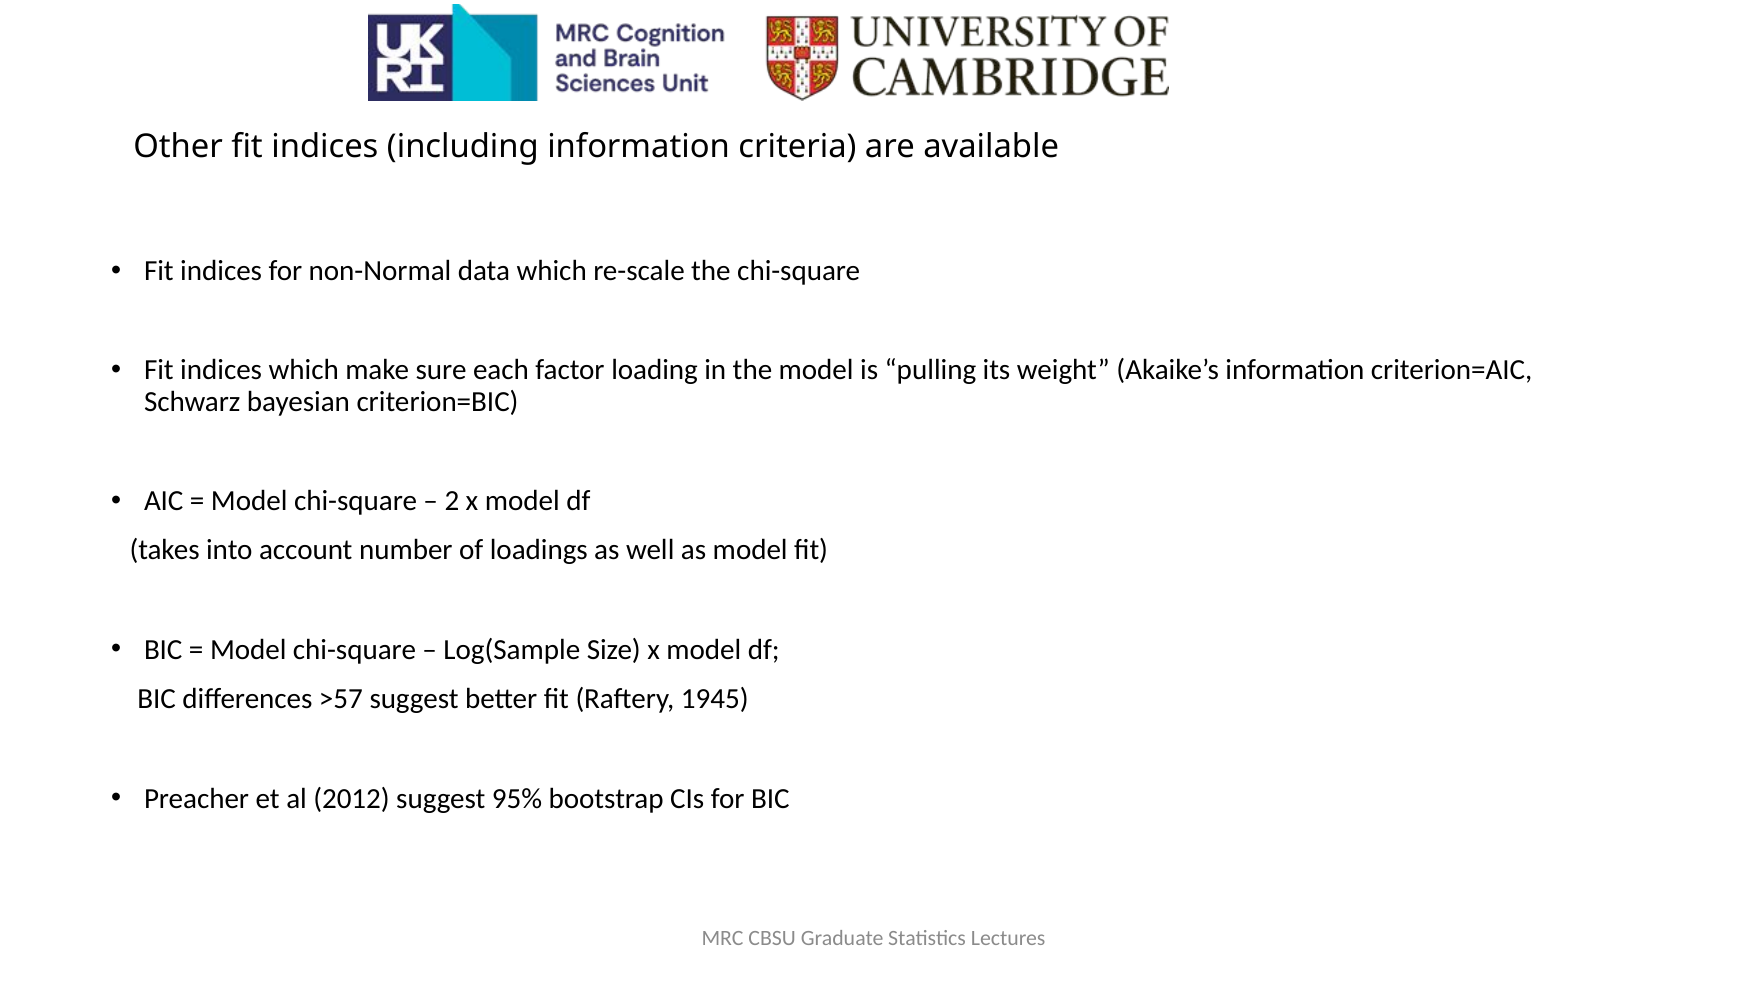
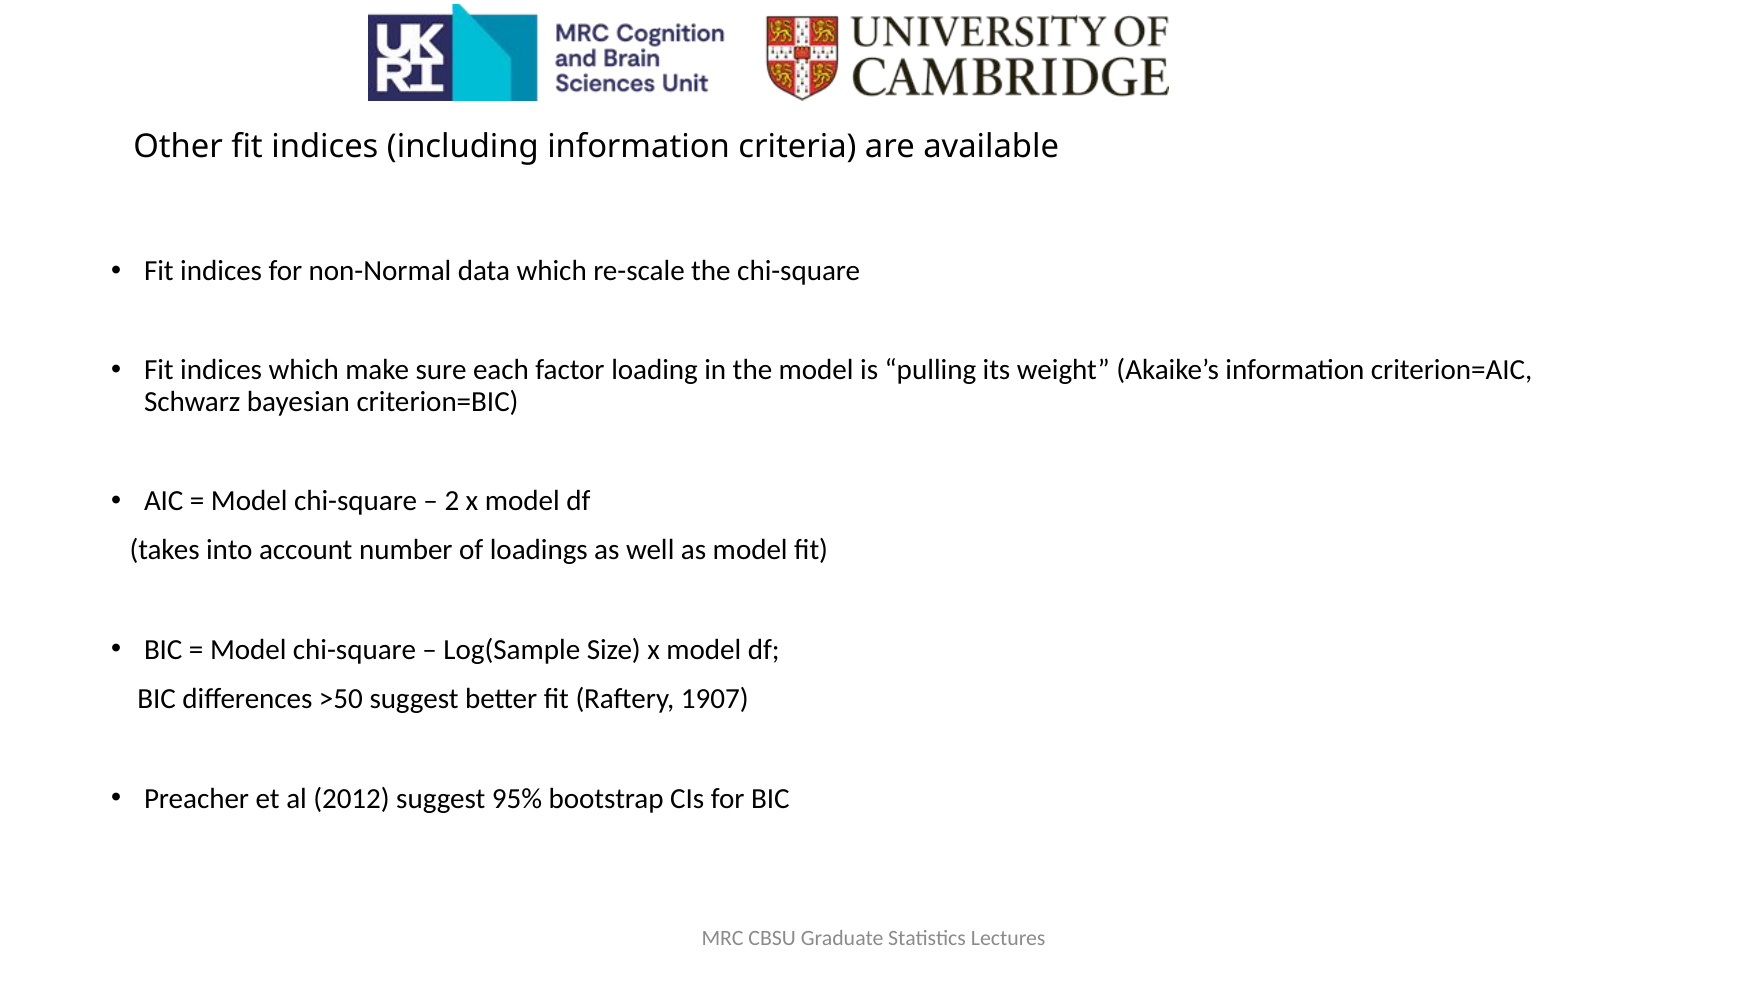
>57: >57 -> >50
1945: 1945 -> 1907
